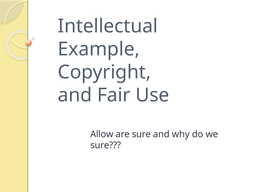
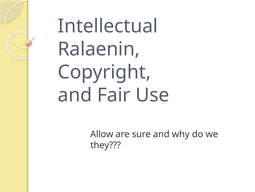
Example: Example -> Ralaenin
sure at (106, 145): sure -> they
